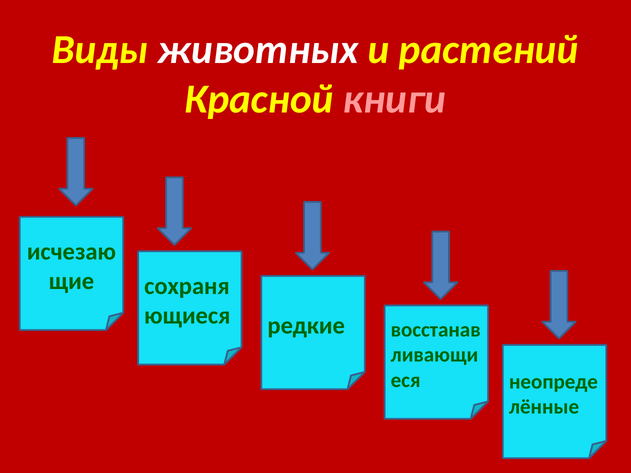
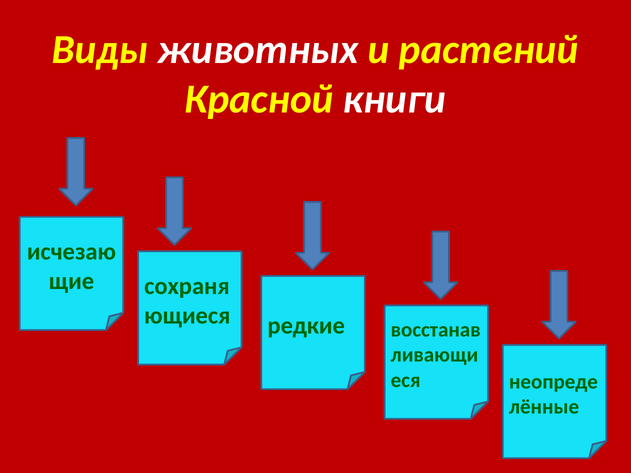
книги colour: pink -> white
